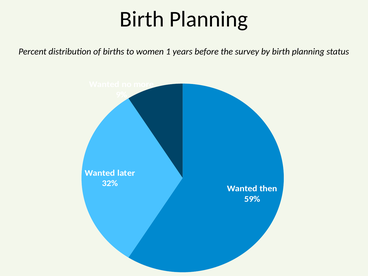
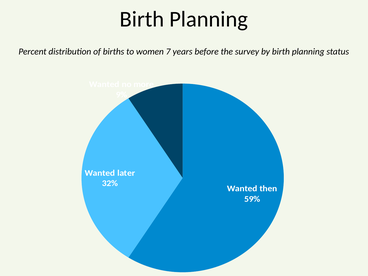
1: 1 -> 7
